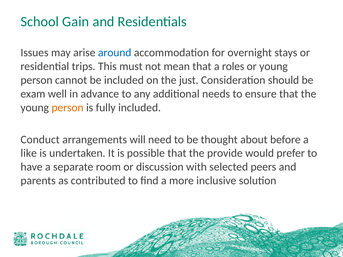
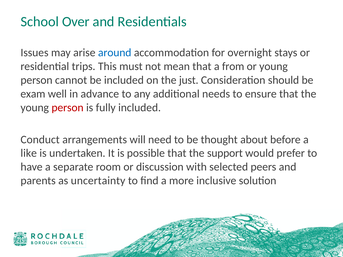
Gain: Gain -> Over
roles: roles -> from
person at (68, 108) colour: orange -> red
provide: provide -> support
contributed: contributed -> uncertainty
